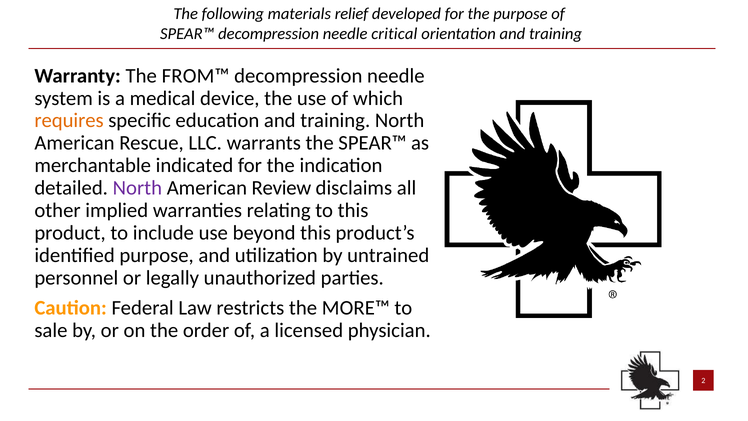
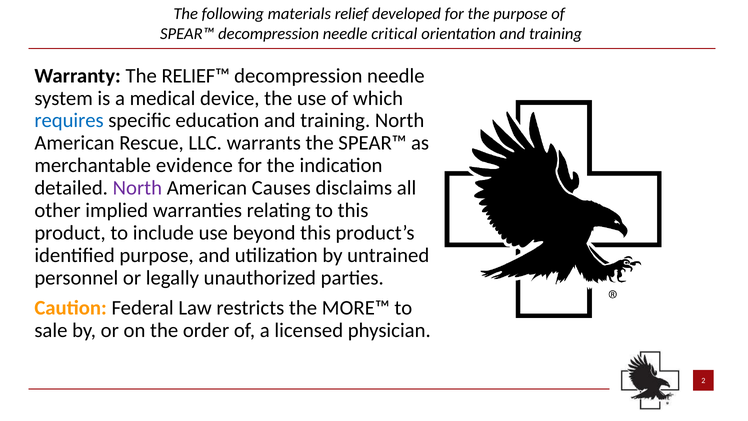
FROM™: FROM™ -> RELIEF™
requires colour: orange -> blue
indicated: indicated -> evidence
Review: Review -> Causes
